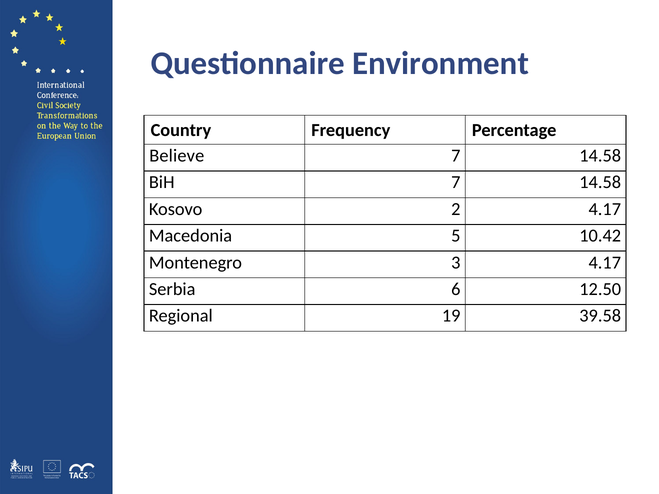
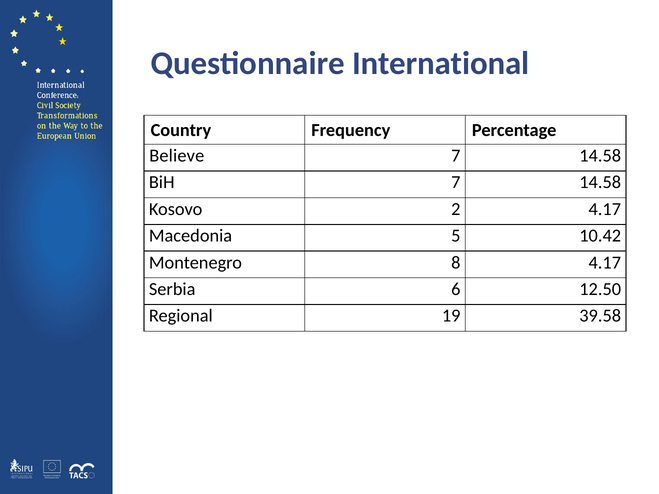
Environment: Environment -> International
3: 3 -> 8
